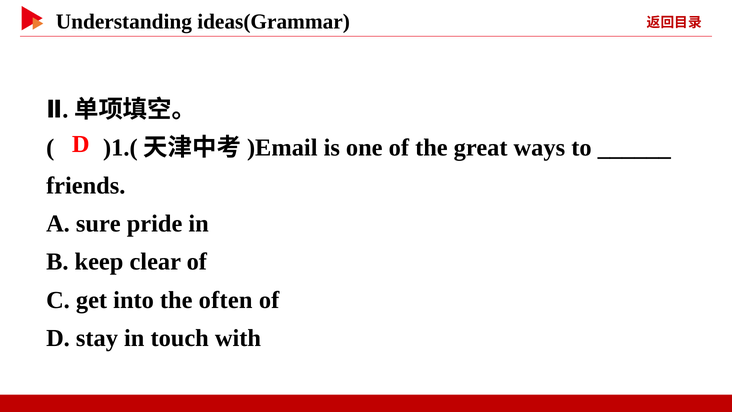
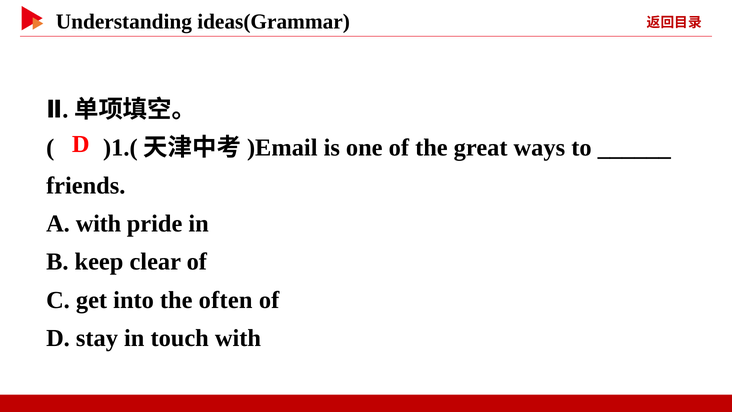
A sure: sure -> with
